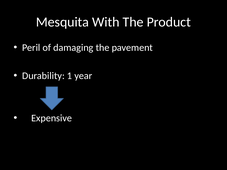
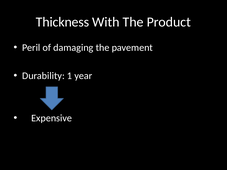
Mesquita: Mesquita -> Thickness
